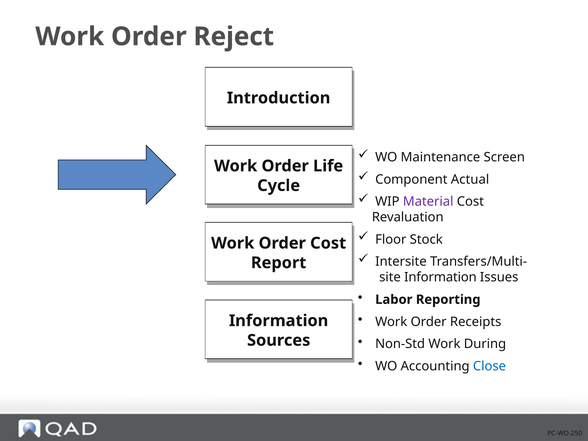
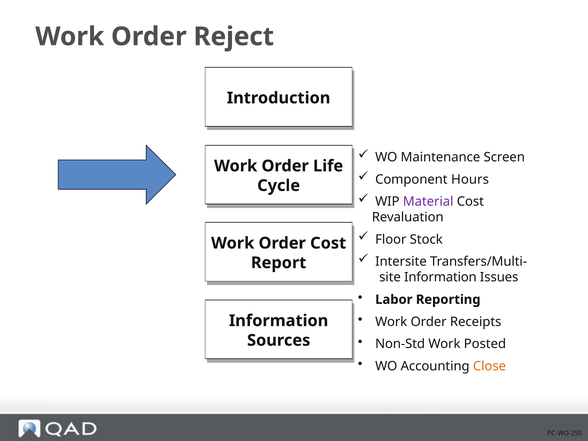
Actual: Actual -> Hours
During: During -> Posted
Close colour: blue -> orange
